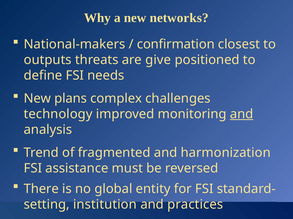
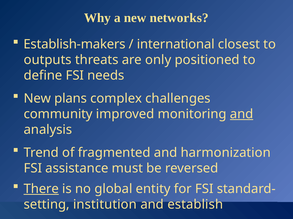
National-makers: National-makers -> Establish-makers
confirmation: confirmation -> international
give: give -> only
technology: technology -> community
There underline: none -> present
practices: practices -> establish
